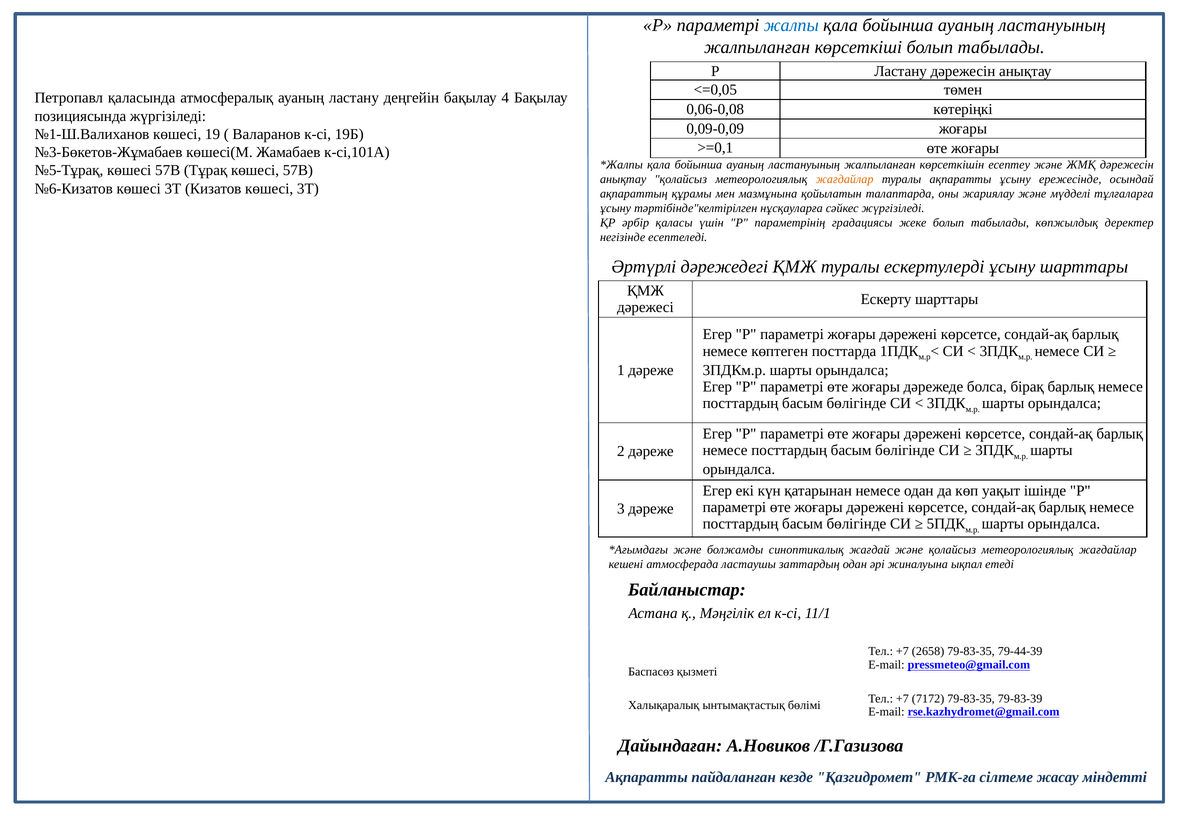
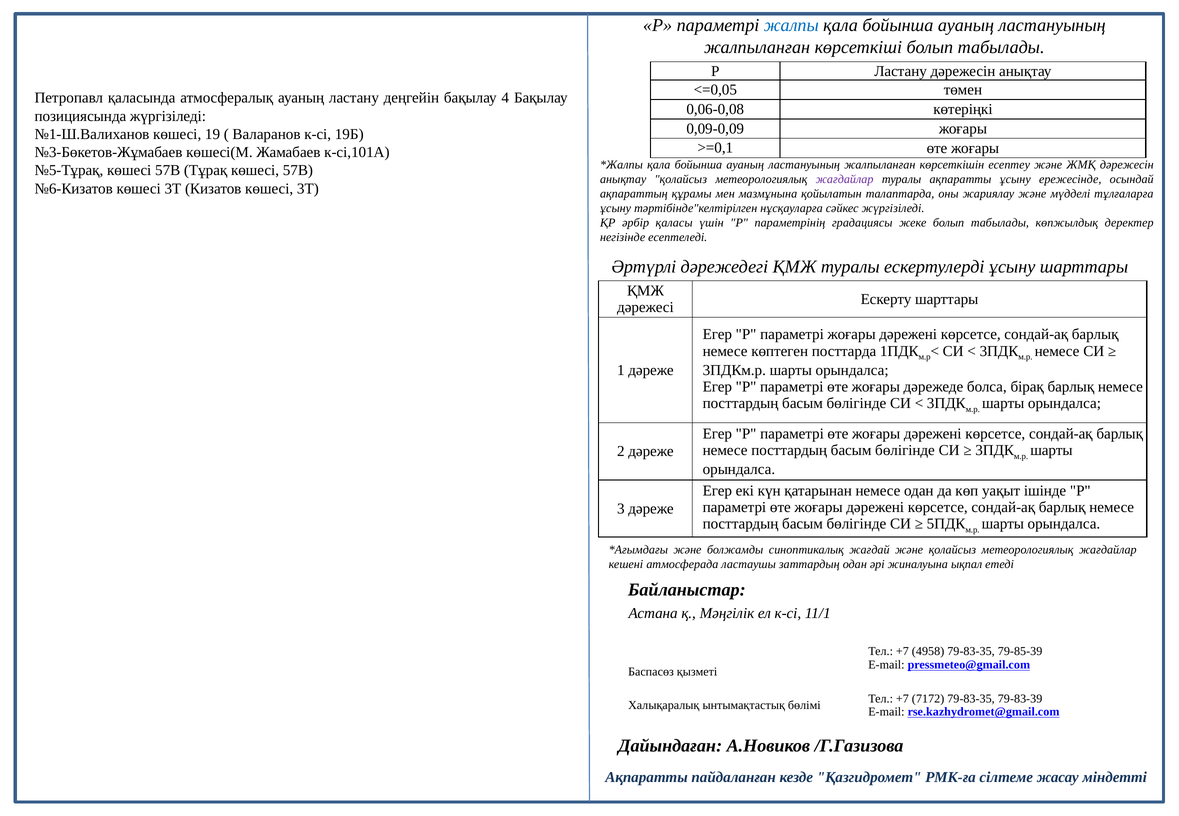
жағдайлар at (845, 179) colour: orange -> purple
2658: 2658 -> 4958
79-44-39: 79-44-39 -> 79-85-39
